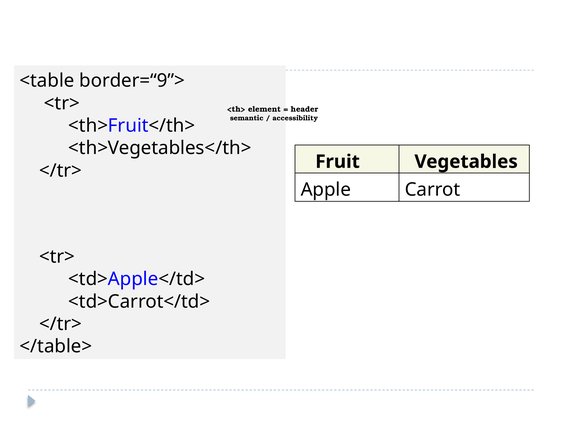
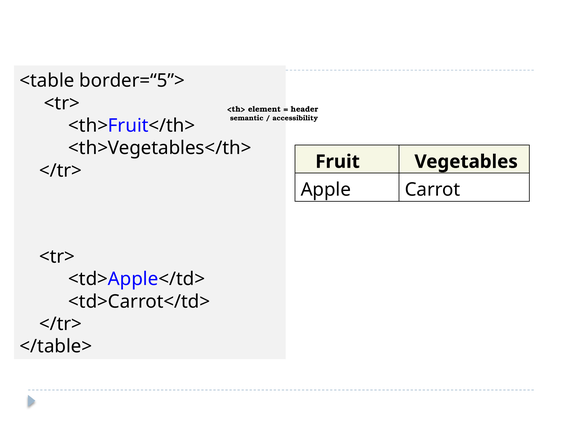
border=“9”>: border=“9”> -> border=“5”>
